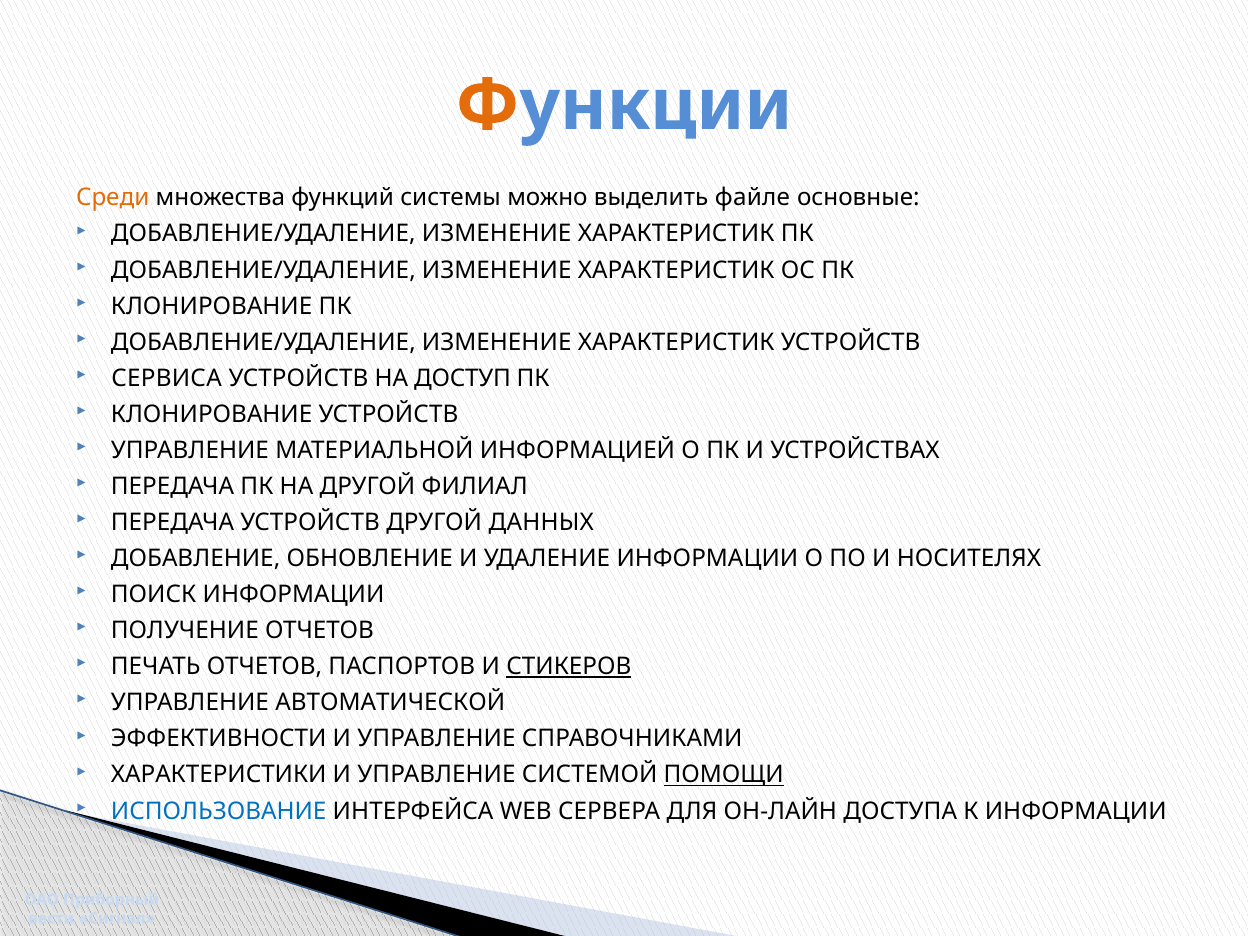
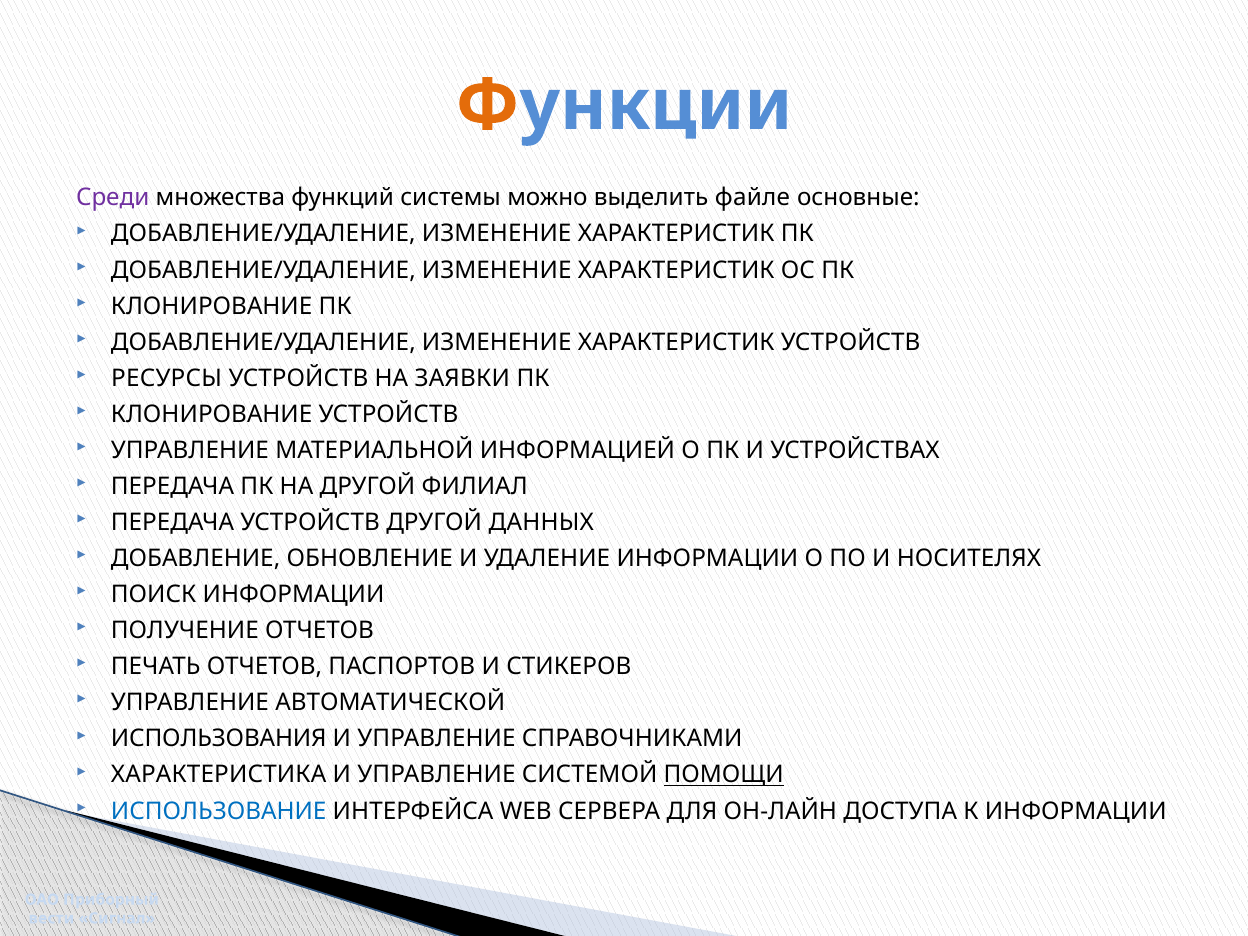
Среди colour: orange -> purple
СЕРВИСА: СЕРВИСА -> РЕСУРСЫ
ДОСТУП: ДОСТУП -> ЗАЯВКИ
СТИКЕРОВ underline: present -> none
ЭФФЕКТИВНОСТИ: ЭФФЕКТИВНОСТИ -> ИСПОЛЬЗОВАНИЯ
ХАРАКТЕРИСТИКИ: ХАРАКТЕРИСТИКИ -> ХАРАКТЕРИСТИКА
